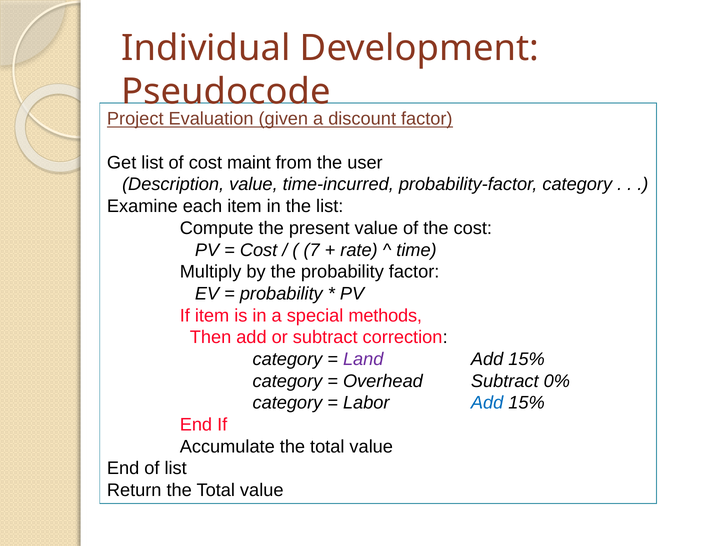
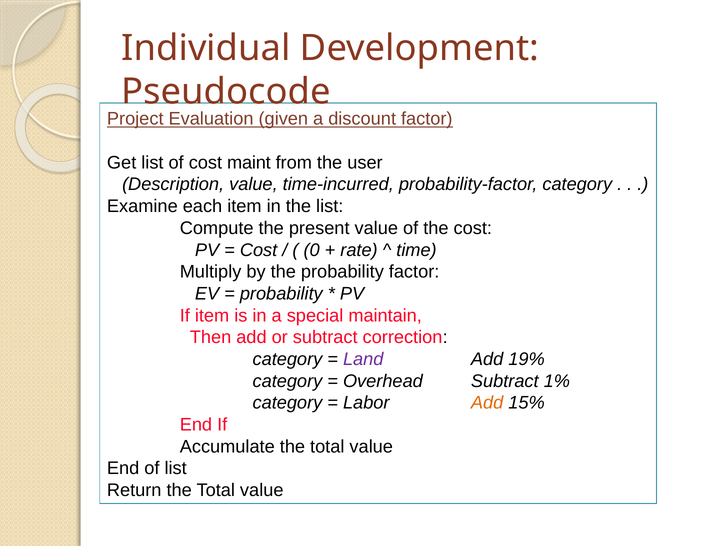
7: 7 -> 0
methods: methods -> maintain
15% at (527, 359): 15% -> 19%
0%: 0% -> 1%
Add at (487, 403) colour: blue -> orange
